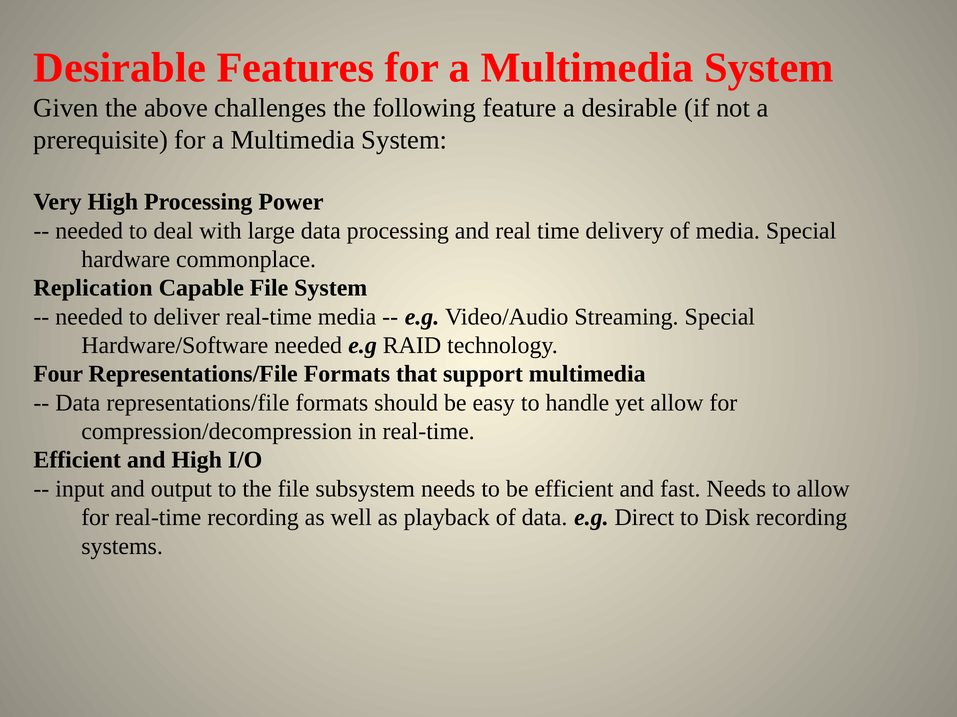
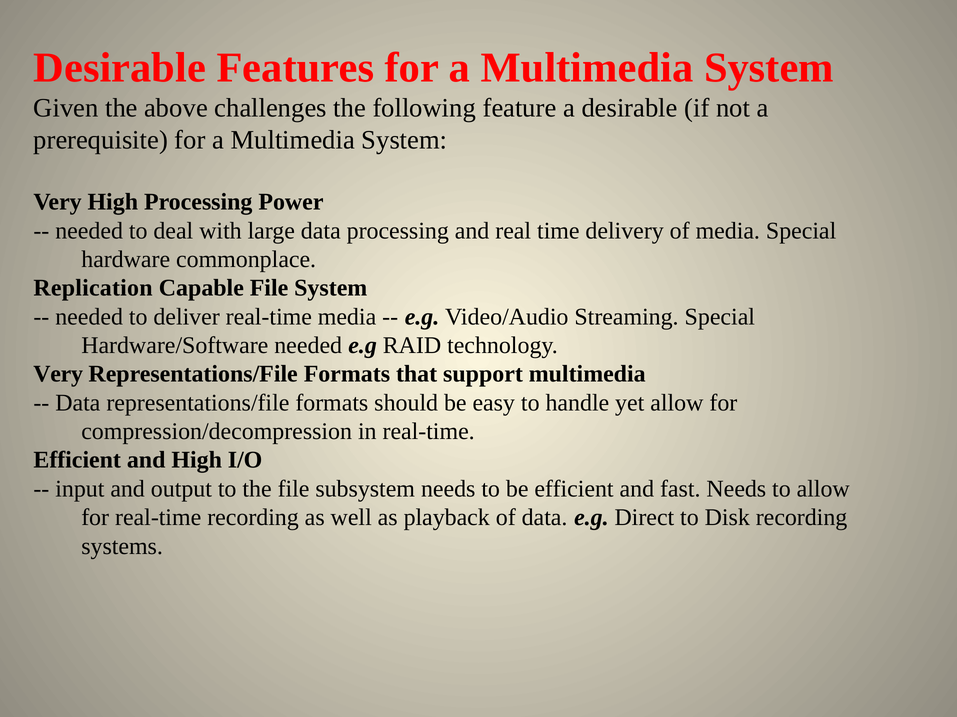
Four at (58, 374): Four -> Very
